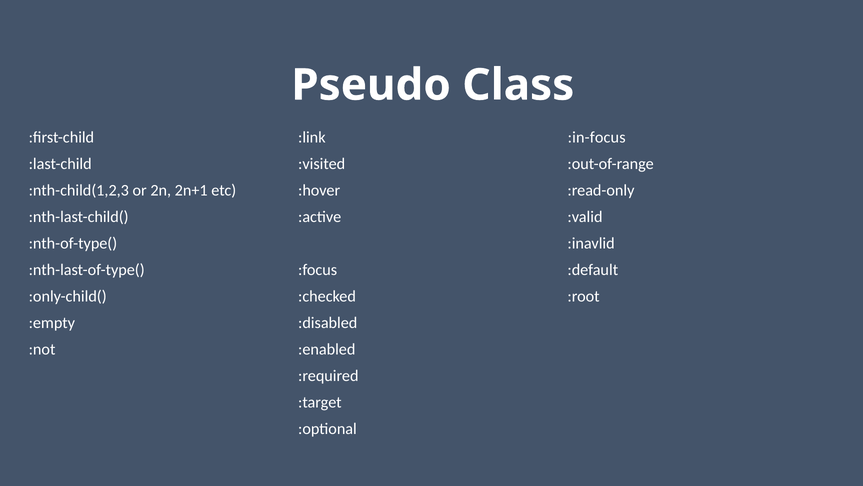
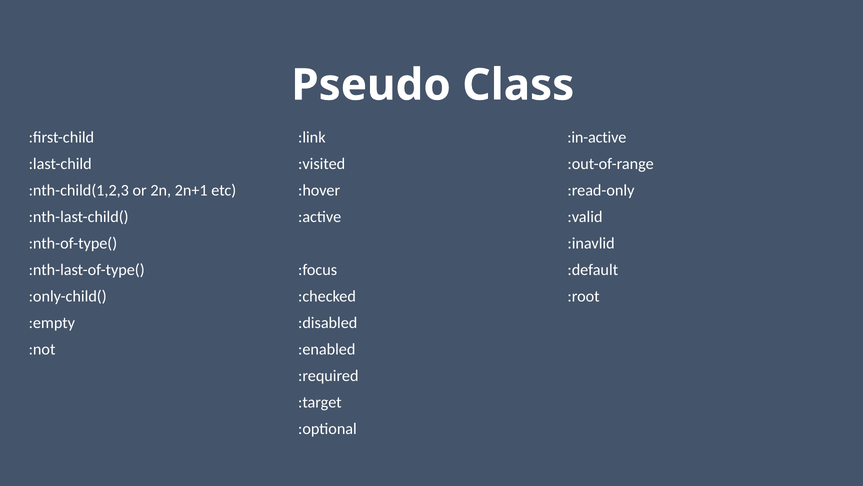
:in-focus: :in-focus -> :in-active
